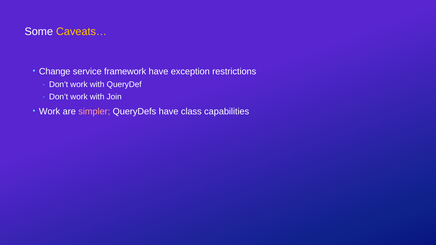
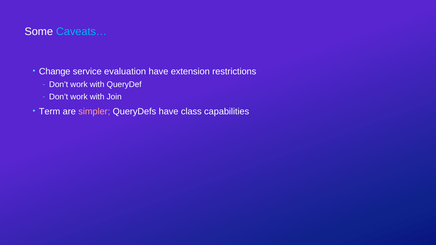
Caveats… colour: yellow -> light blue
framework: framework -> evaluation
exception: exception -> extension
Work at (50, 112): Work -> Term
